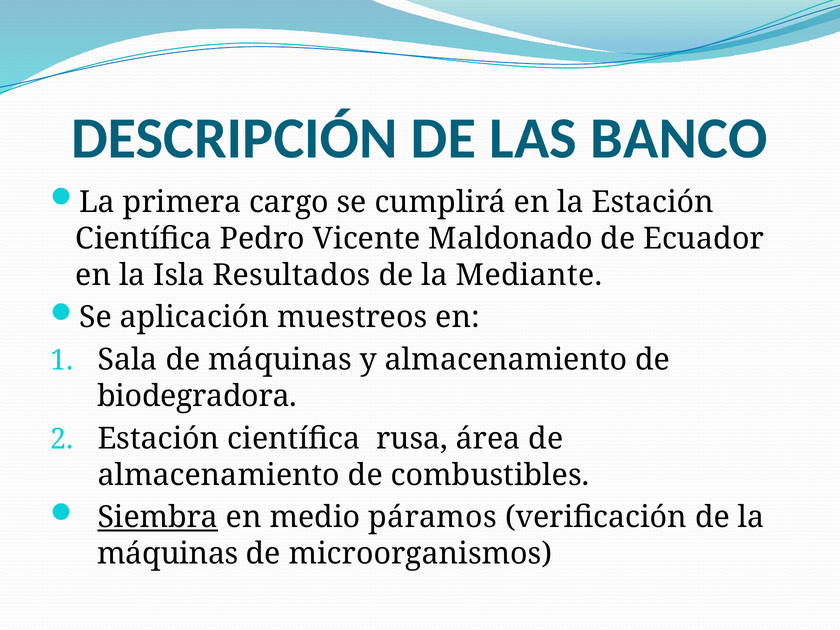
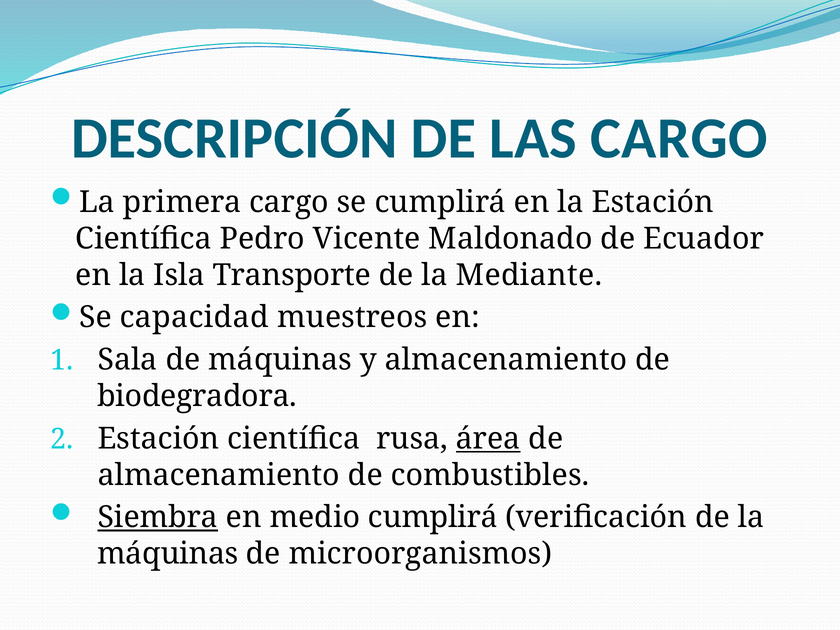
LAS BANCO: BANCO -> CARGO
Resultados: Resultados -> Transporte
aplicación: aplicación -> capacidad
área underline: none -> present
medio páramos: páramos -> cumplirá
